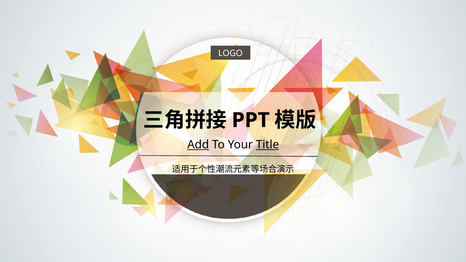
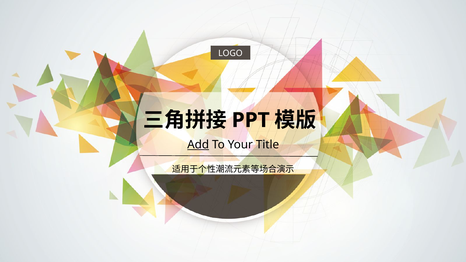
Title underline: present -> none
